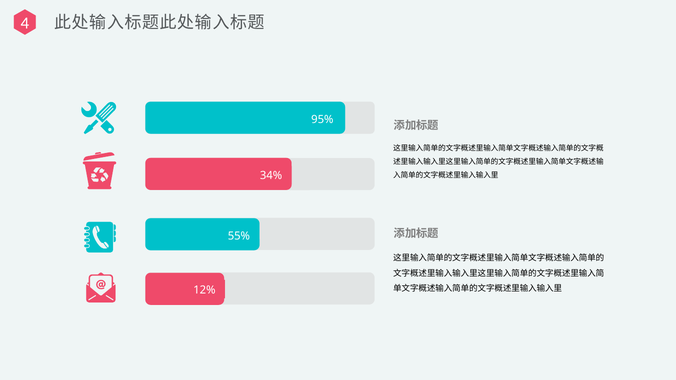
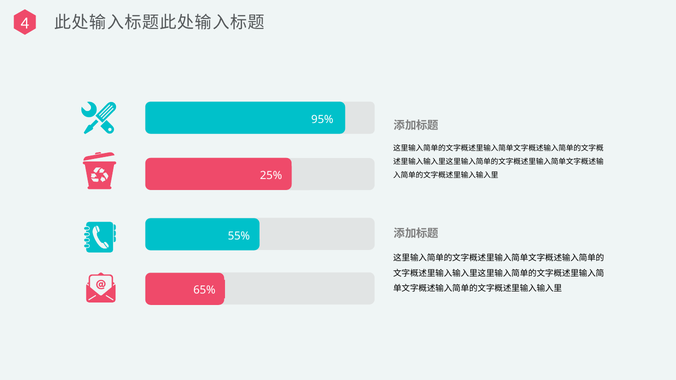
34%: 34% -> 25%
12%: 12% -> 65%
